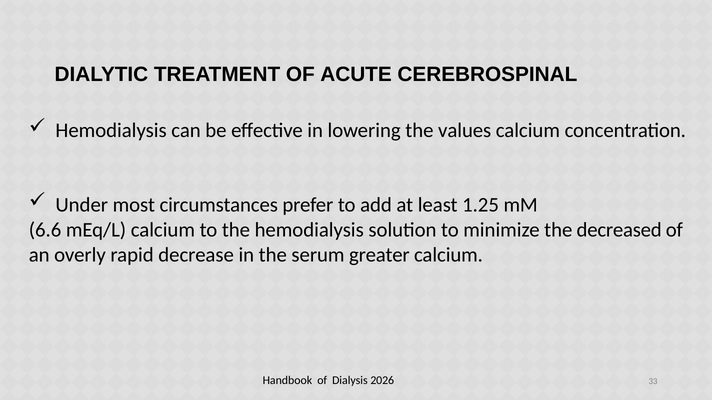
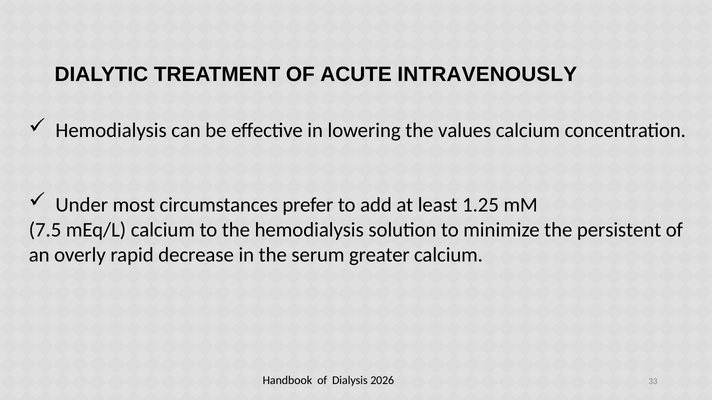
CEREBROSPINAL: CEREBROSPINAL -> INTRAVENOUSLY
6.6: 6.6 -> 7.5
decreased: decreased -> persistent
